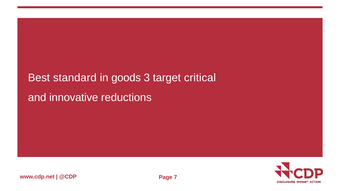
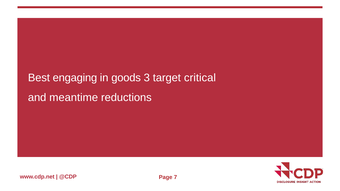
standard: standard -> engaging
innovative: innovative -> meantime
